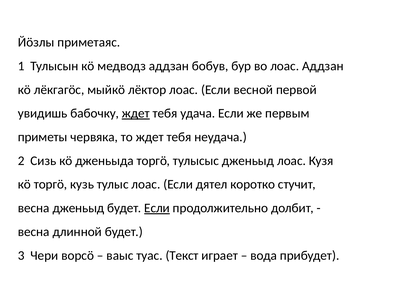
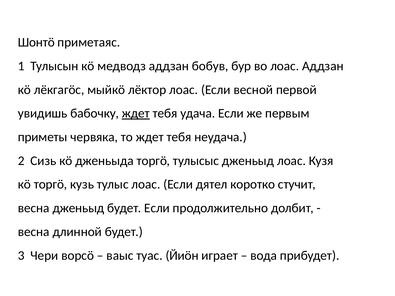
Йöзлы: Йöзлы -> Шонтö
Если at (157, 208) underline: present -> none
Текст: Текст -> Йиöн
